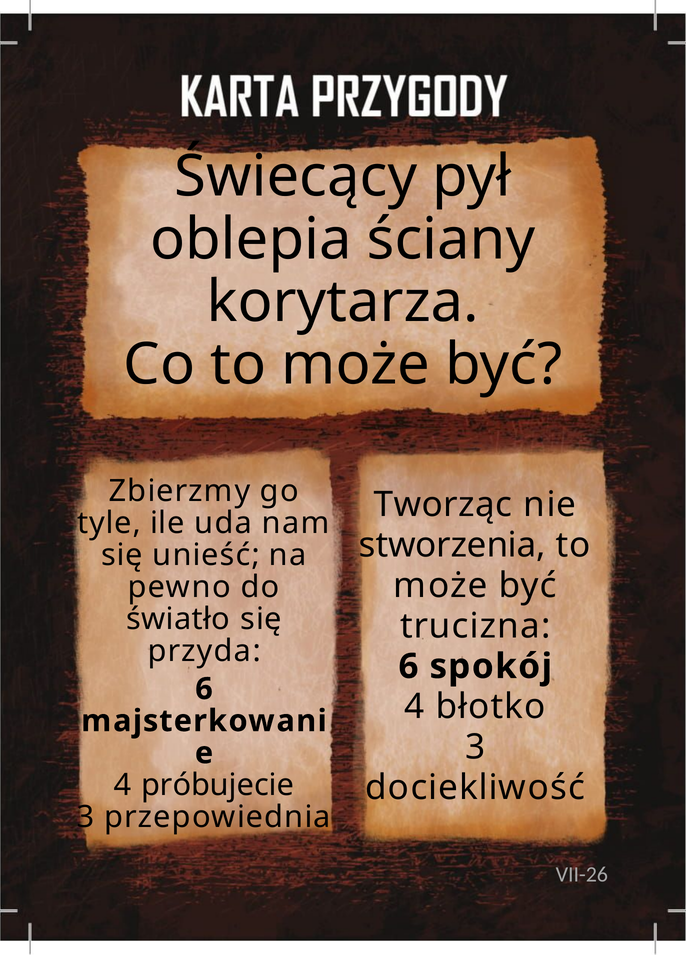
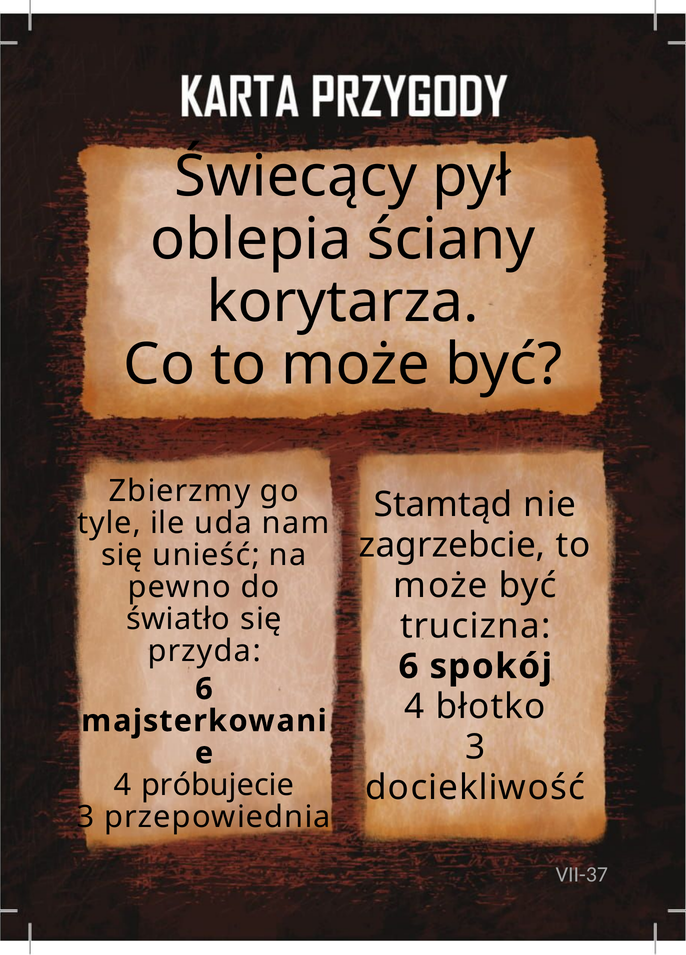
Tworząc: Tworząc -> Stamtąd
stworzenia: stworzenia -> zagrzebcie
VII-26: VII-26 -> VII-37
